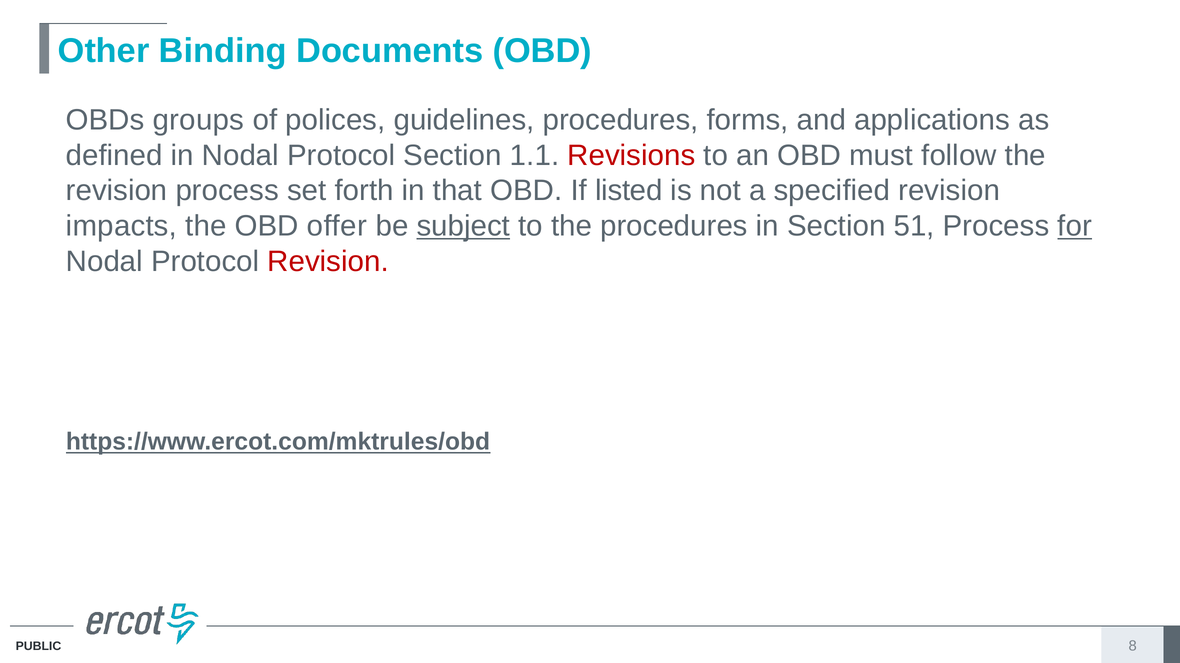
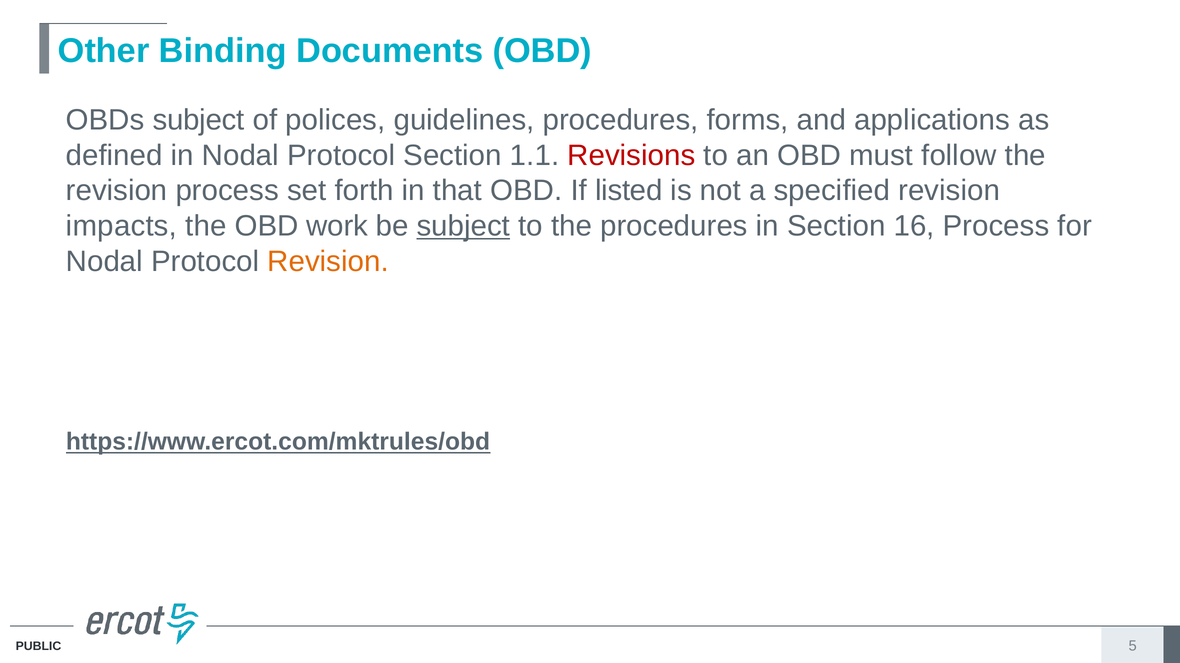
OBDs groups: groups -> subject
offer: offer -> work
51: 51 -> 16
for underline: present -> none
Revision at (328, 262) colour: red -> orange
8: 8 -> 5
